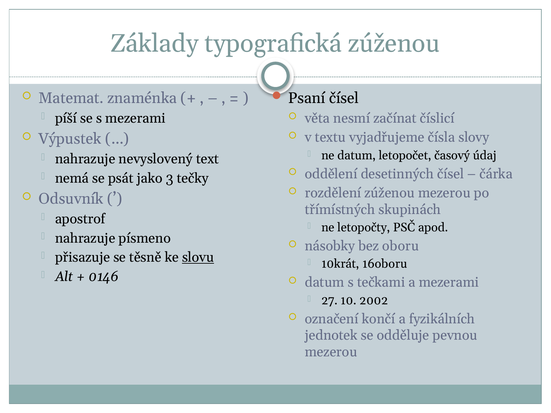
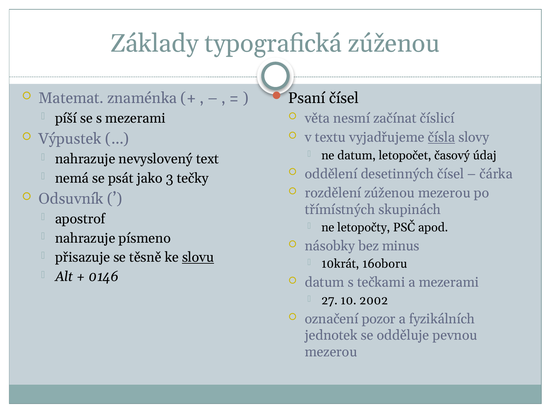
čísla underline: none -> present
oboru: oboru -> minus
končí: končí -> pozor
